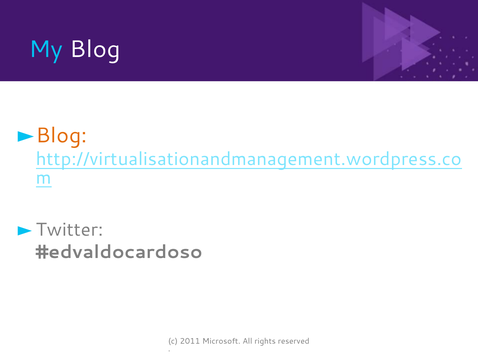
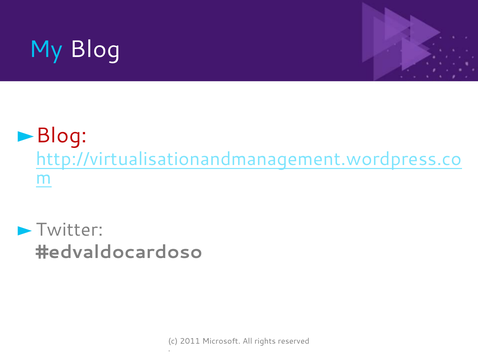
Blog at (62, 136) colour: orange -> red
